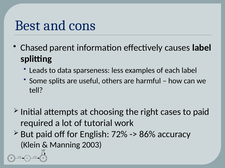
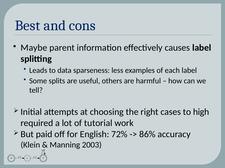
Chased: Chased -> Maybe
to paid: paid -> high
